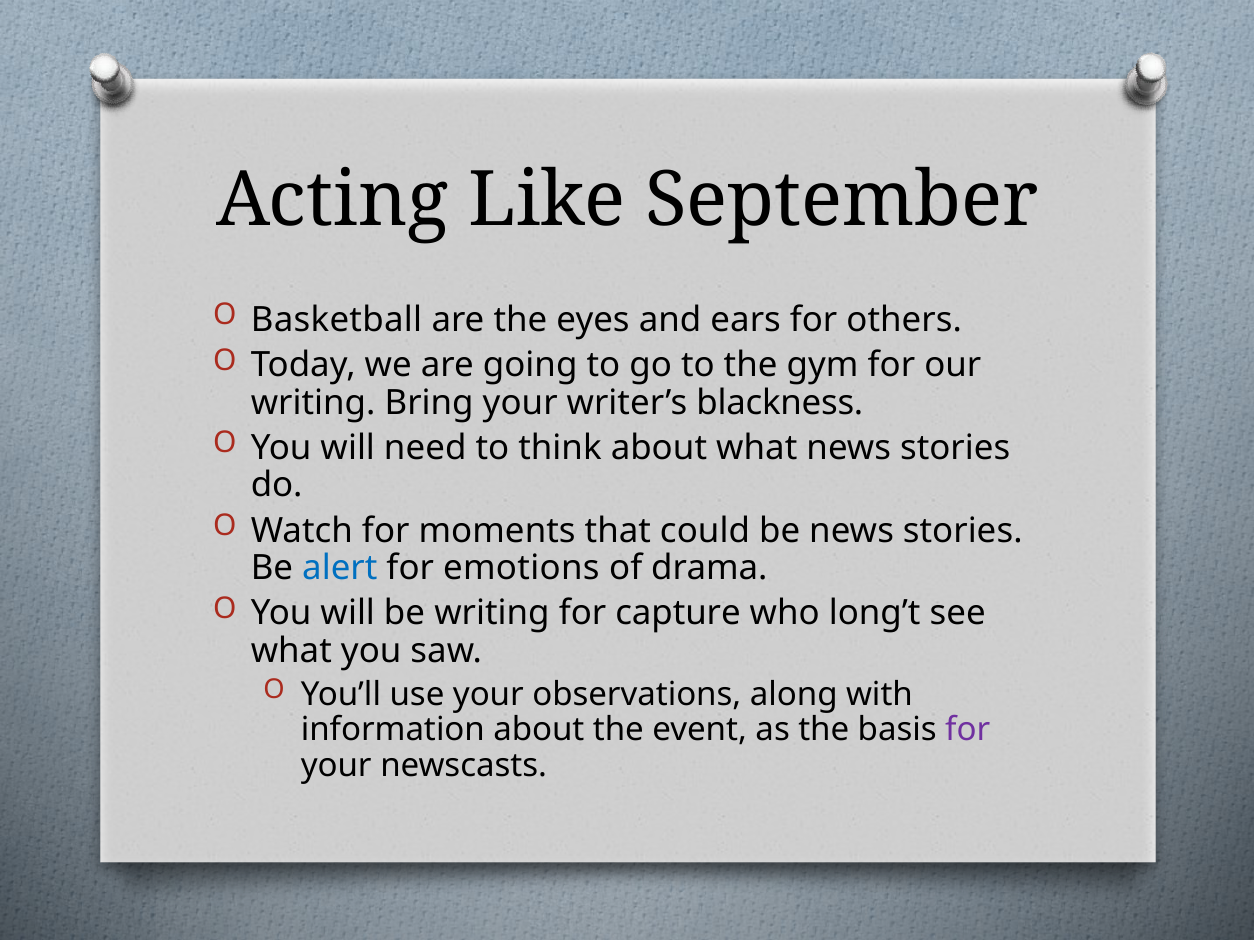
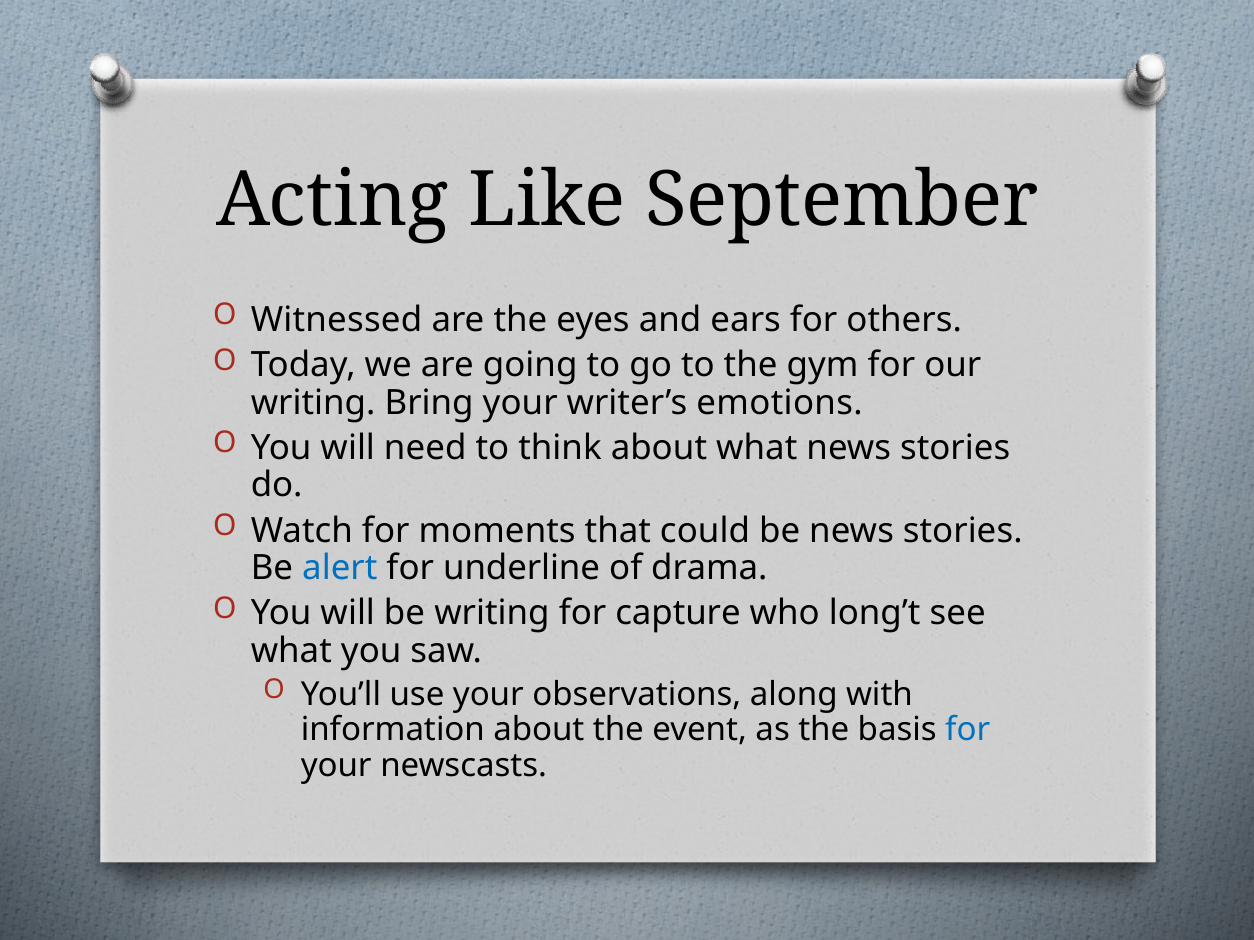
Basketball: Basketball -> Witnessed
blackness: blackness -> emotions
emotions: emotions -> underline
for at (968, 730) colour: purple -> blue
